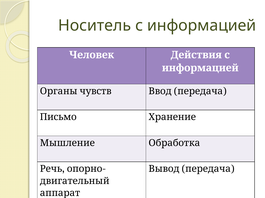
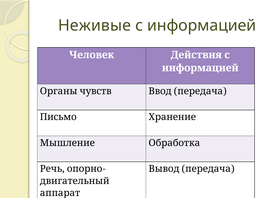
Носитель: Носитель -> Неживые
